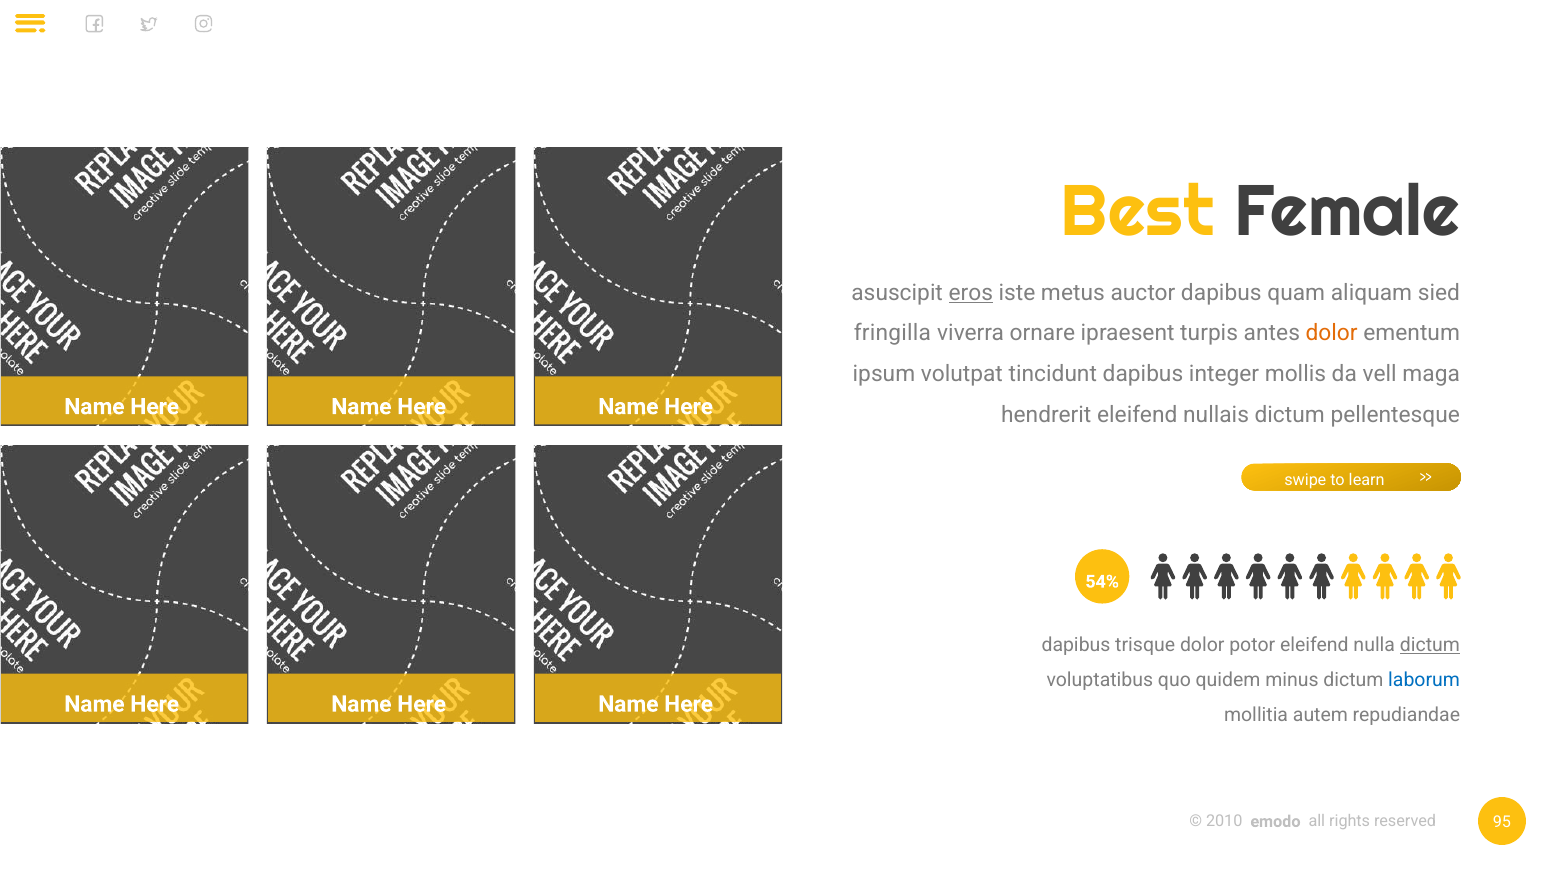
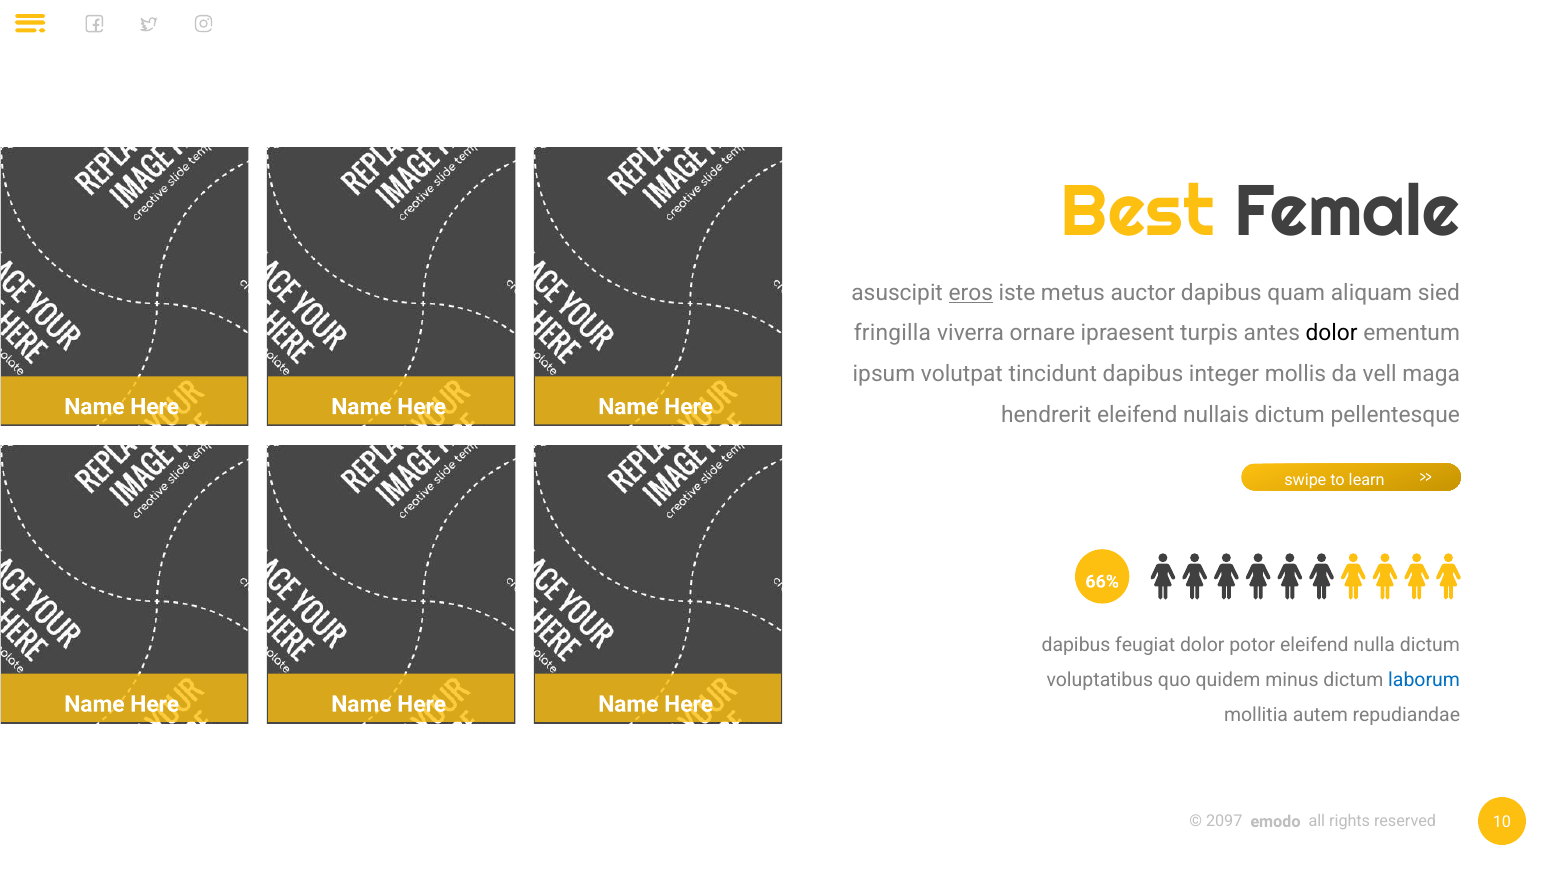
dolor at (1332, 333) colour: orange -> black
54%: 54% -> 66%
trisque: trisque -> feugiat
dictum at (1430, 645) underline: present -> none
2010: 2010 -> 2097
95: 95 -> 10
